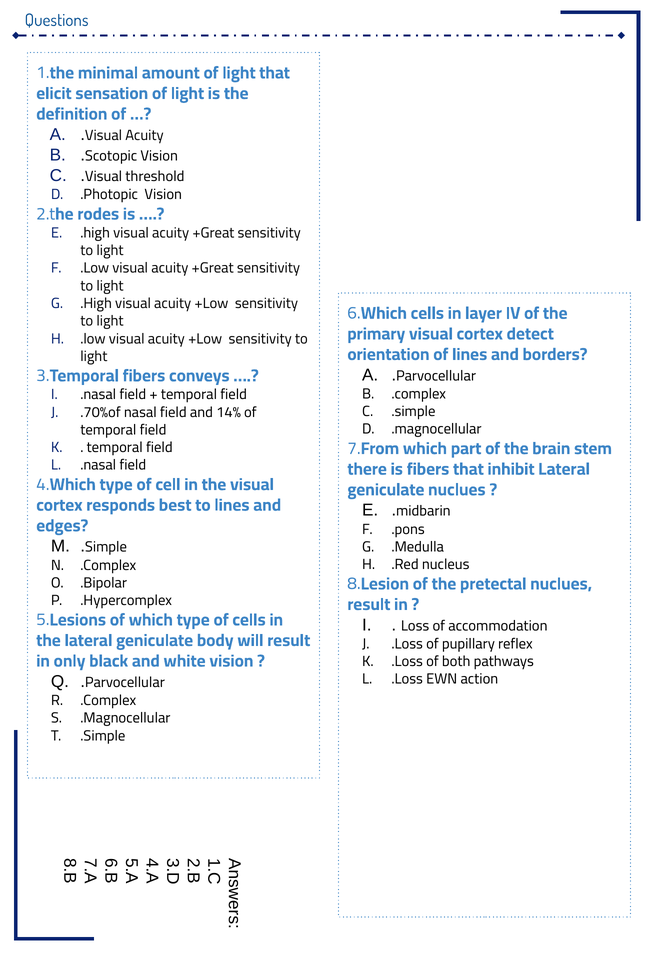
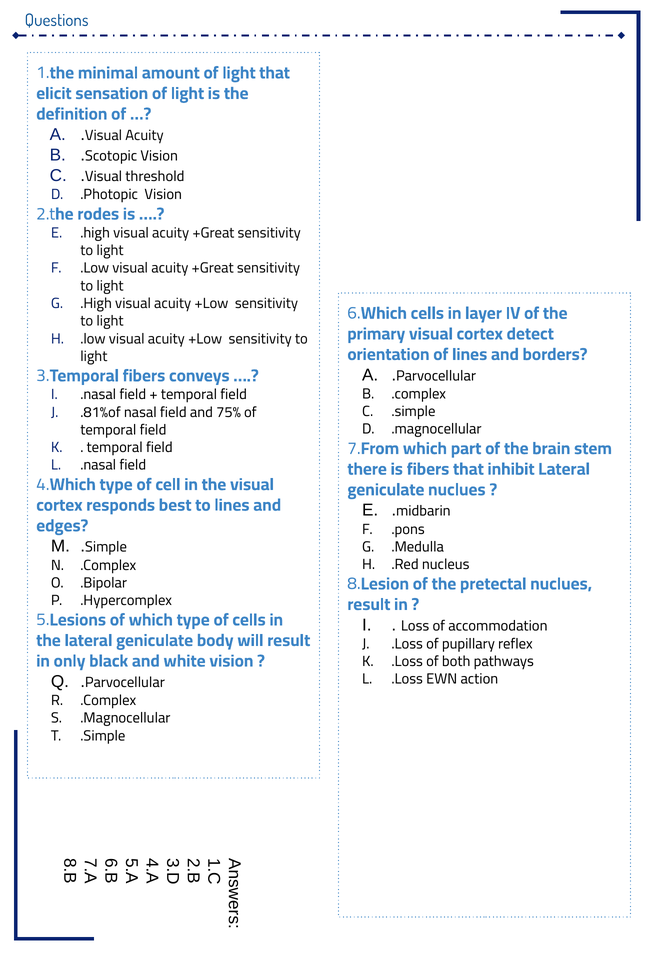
.70%of: .70%of -> .81%of
14%: 14% -> 75%
